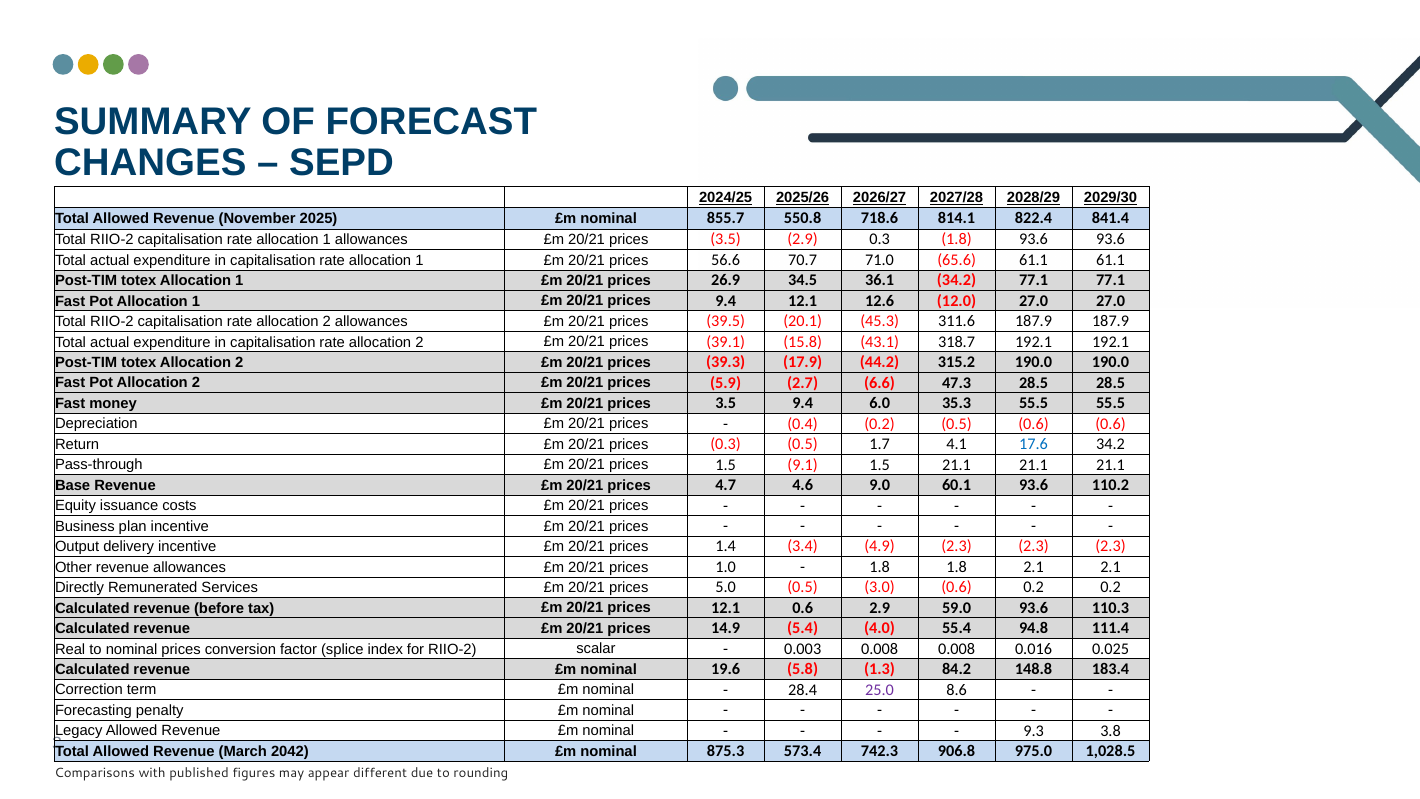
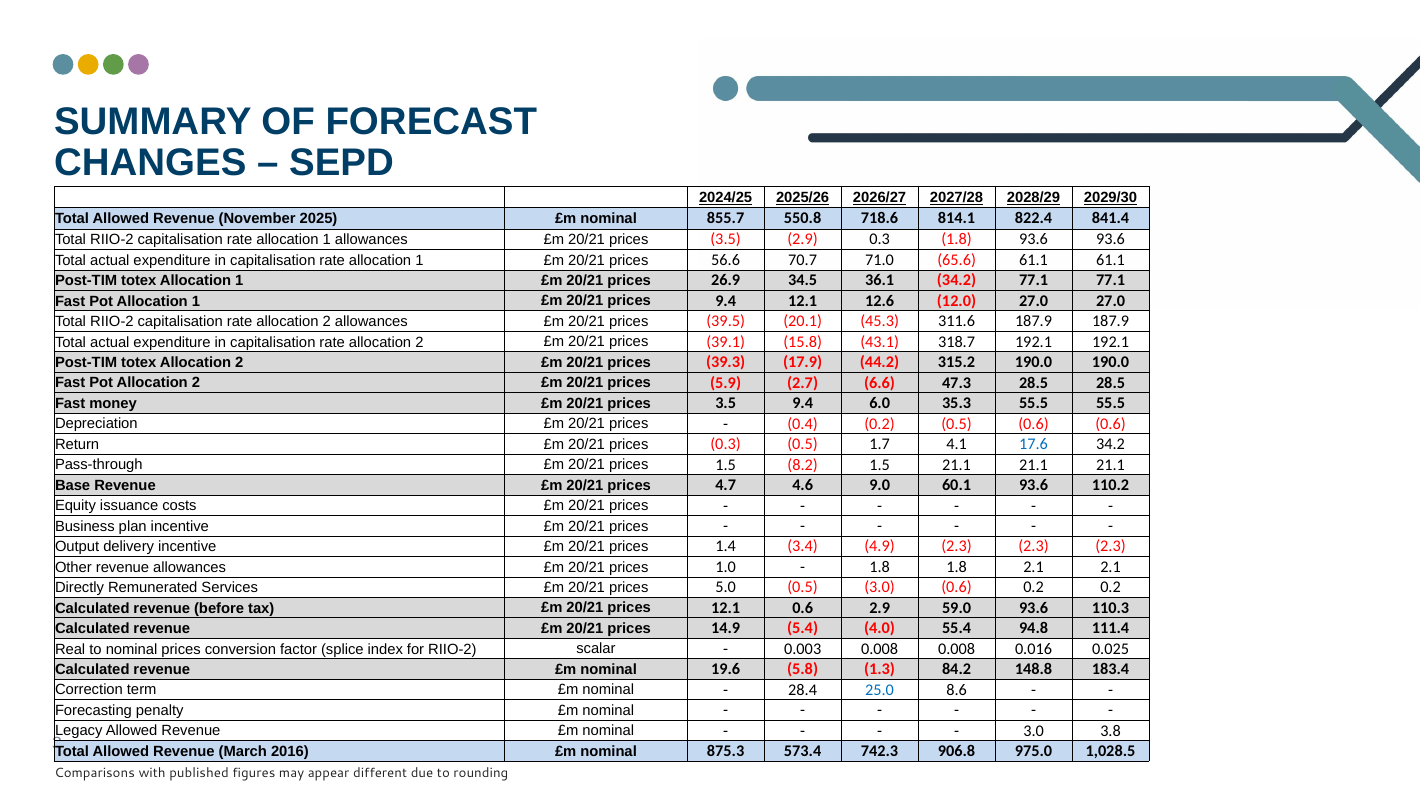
9.1: 9.1 -> 8.2
25.0 colour: purple -> blue
9.3 at (1034, 731): 9.3 -> 3.0
2042: 2042 -> 2016
